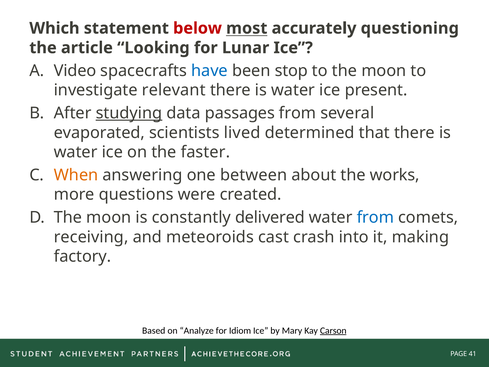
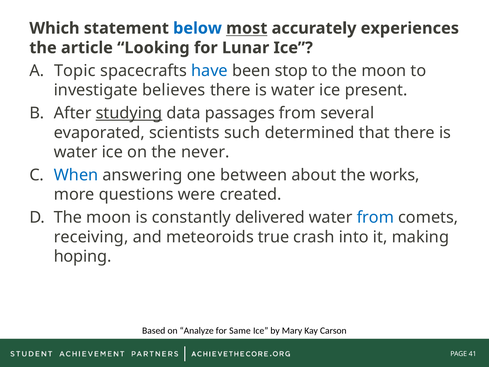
below colour: red -> blue
questioning: questioning -> experiences
Video: Video -> Topic
relevant: relevant -> believes
lived: lived -> such
faster: faster -> never
When colour: orange -> blue
cast: cast -> true
factory: factory -> hoping
Idiom: Idiom -> Same
Carson underline: present -> none
